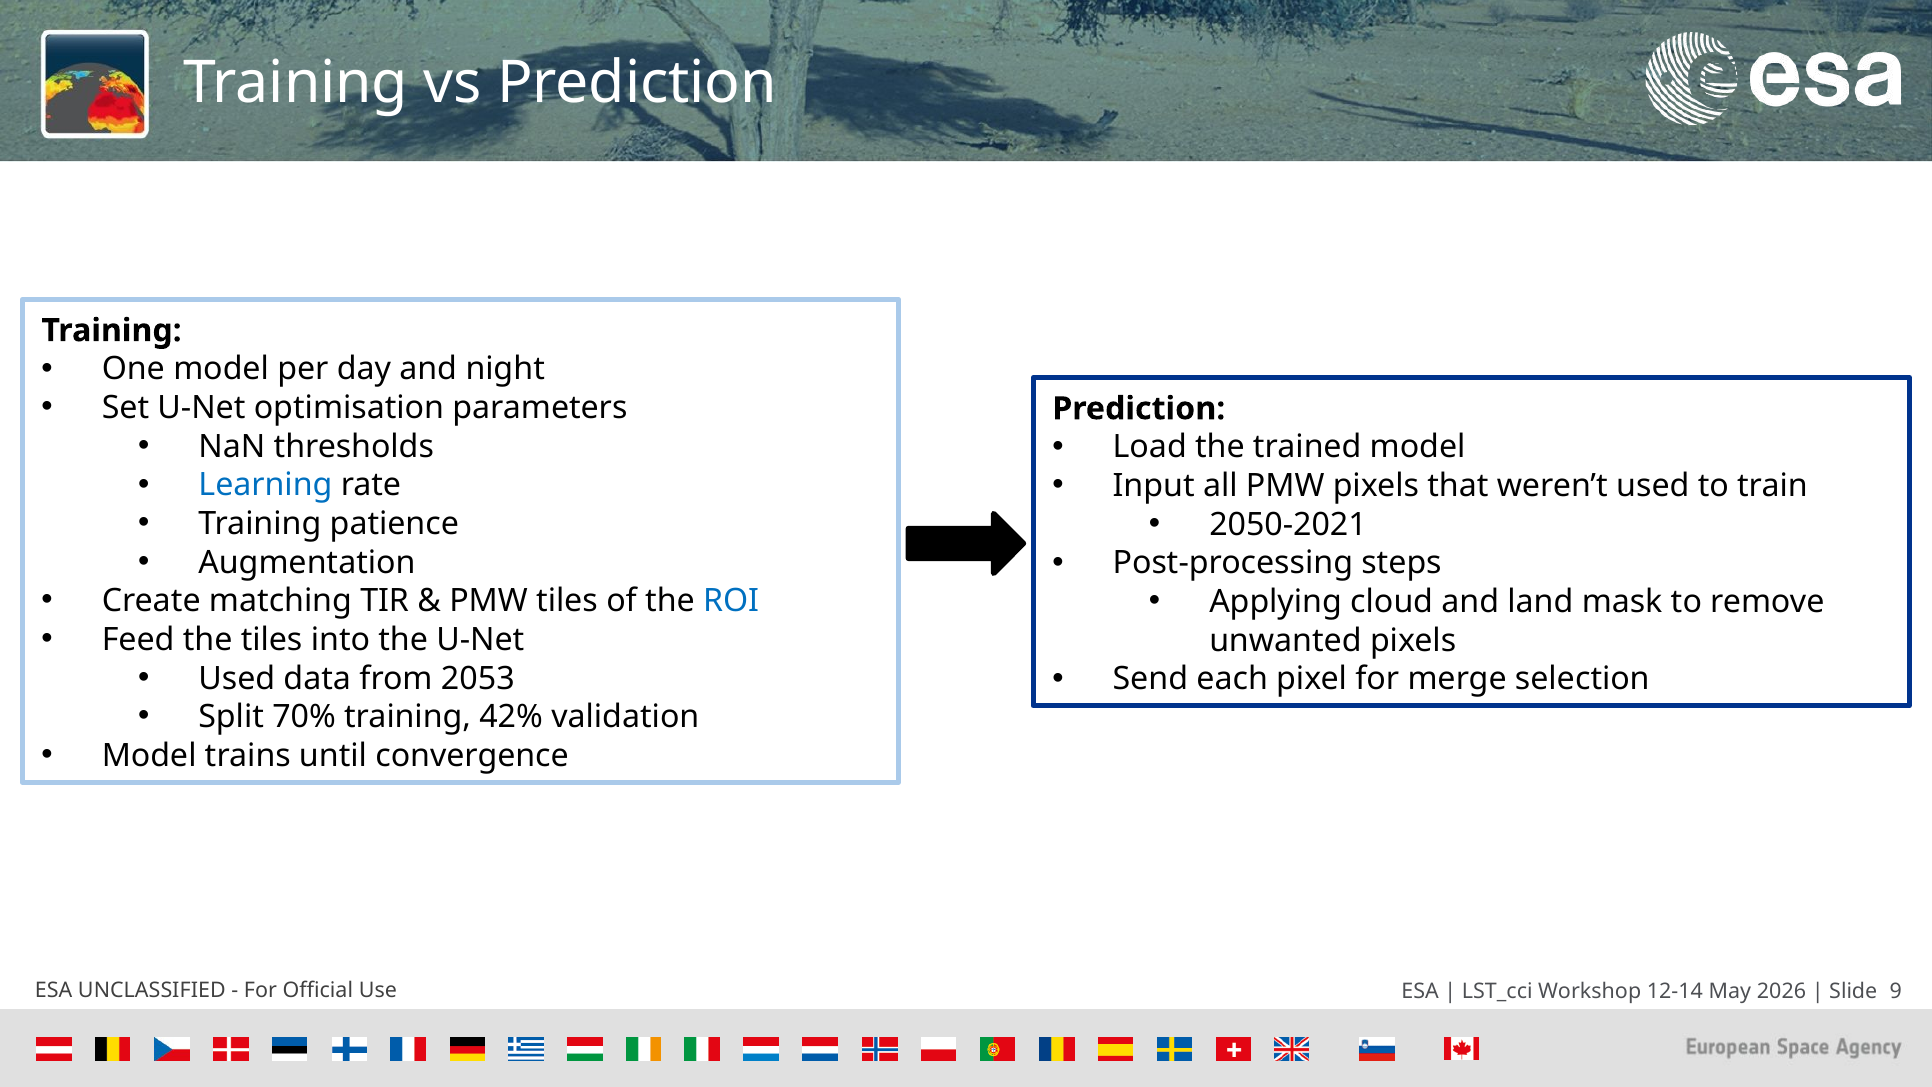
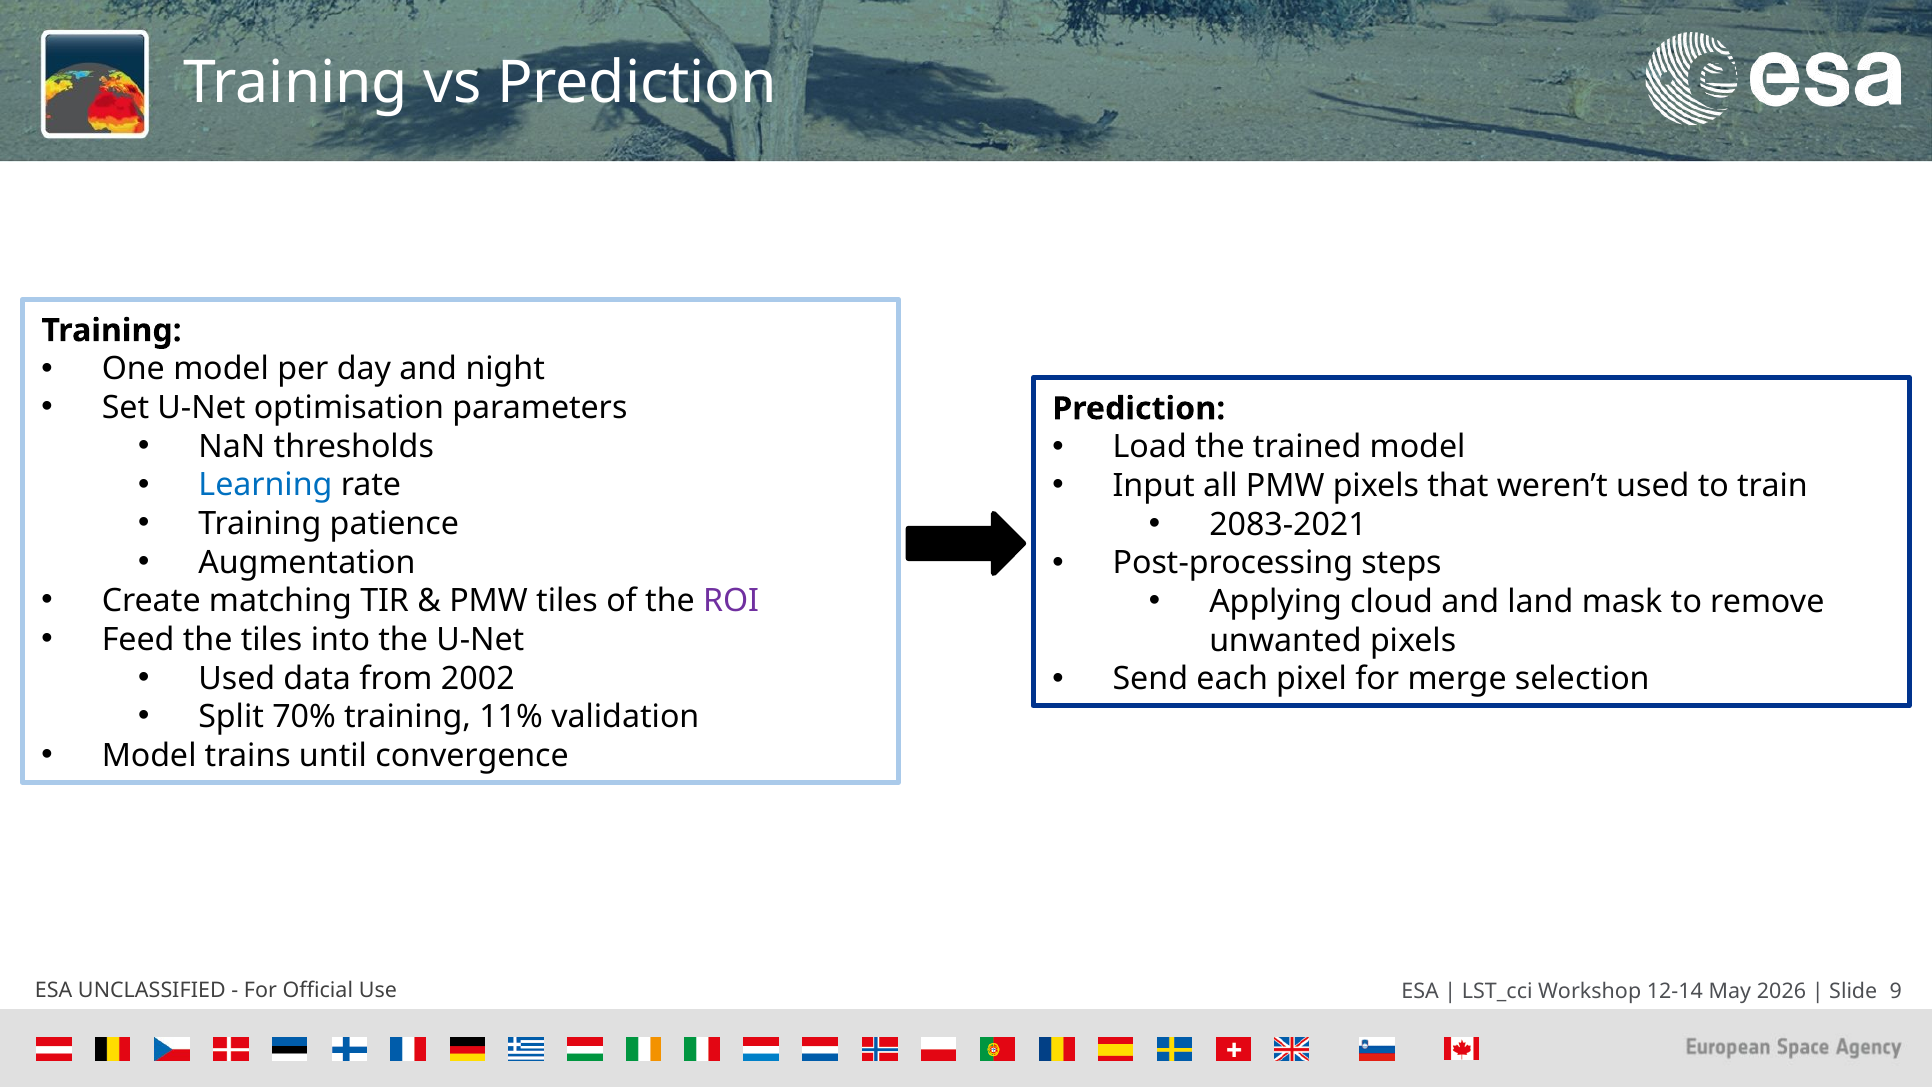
2050-2021: 2050-2021 -> 2083-2021
ROI colour: blue -> purple
2053: 2053 -> 2002
42%: 42% -> 11%
